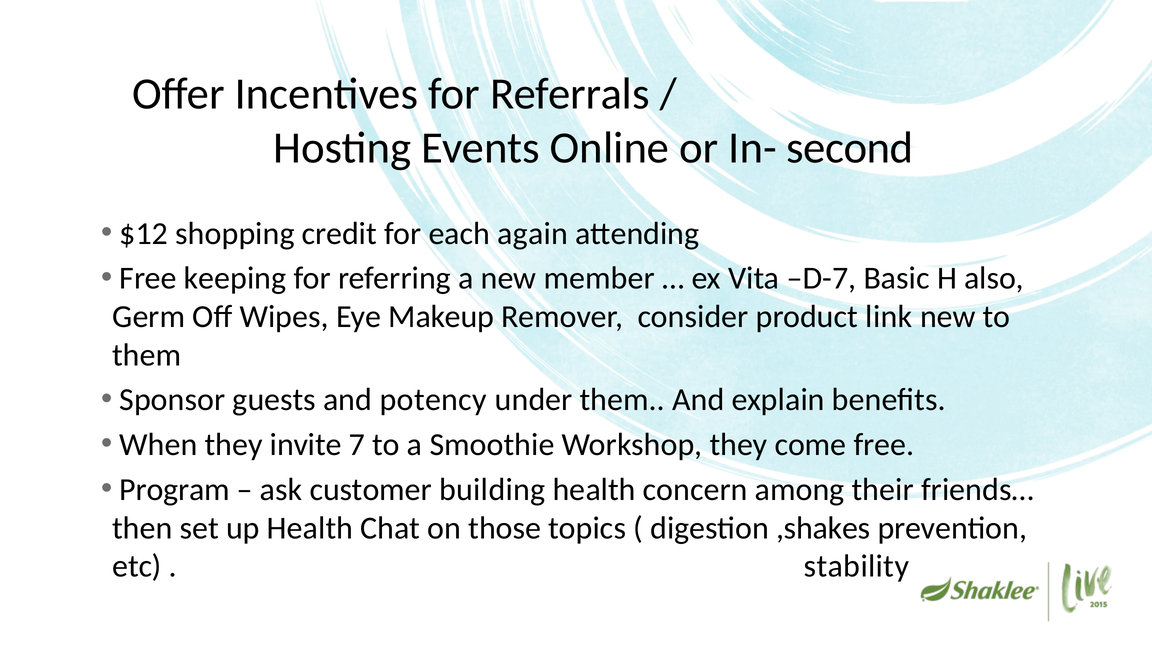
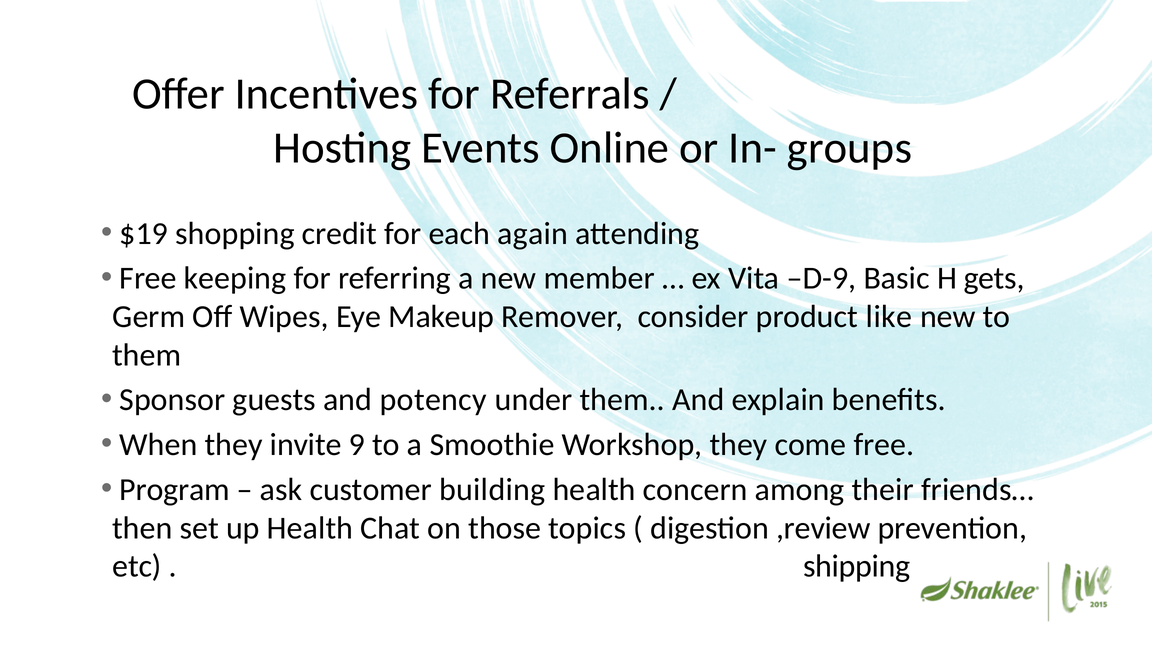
second: second -> groups
$12: $12 -> $19
D-7: D-7 -> D-9
also: also -> gets
link: link -> like
7: 7 -> 9
,shakes: ,shakes -> ,review
stability: stability -> shipping
